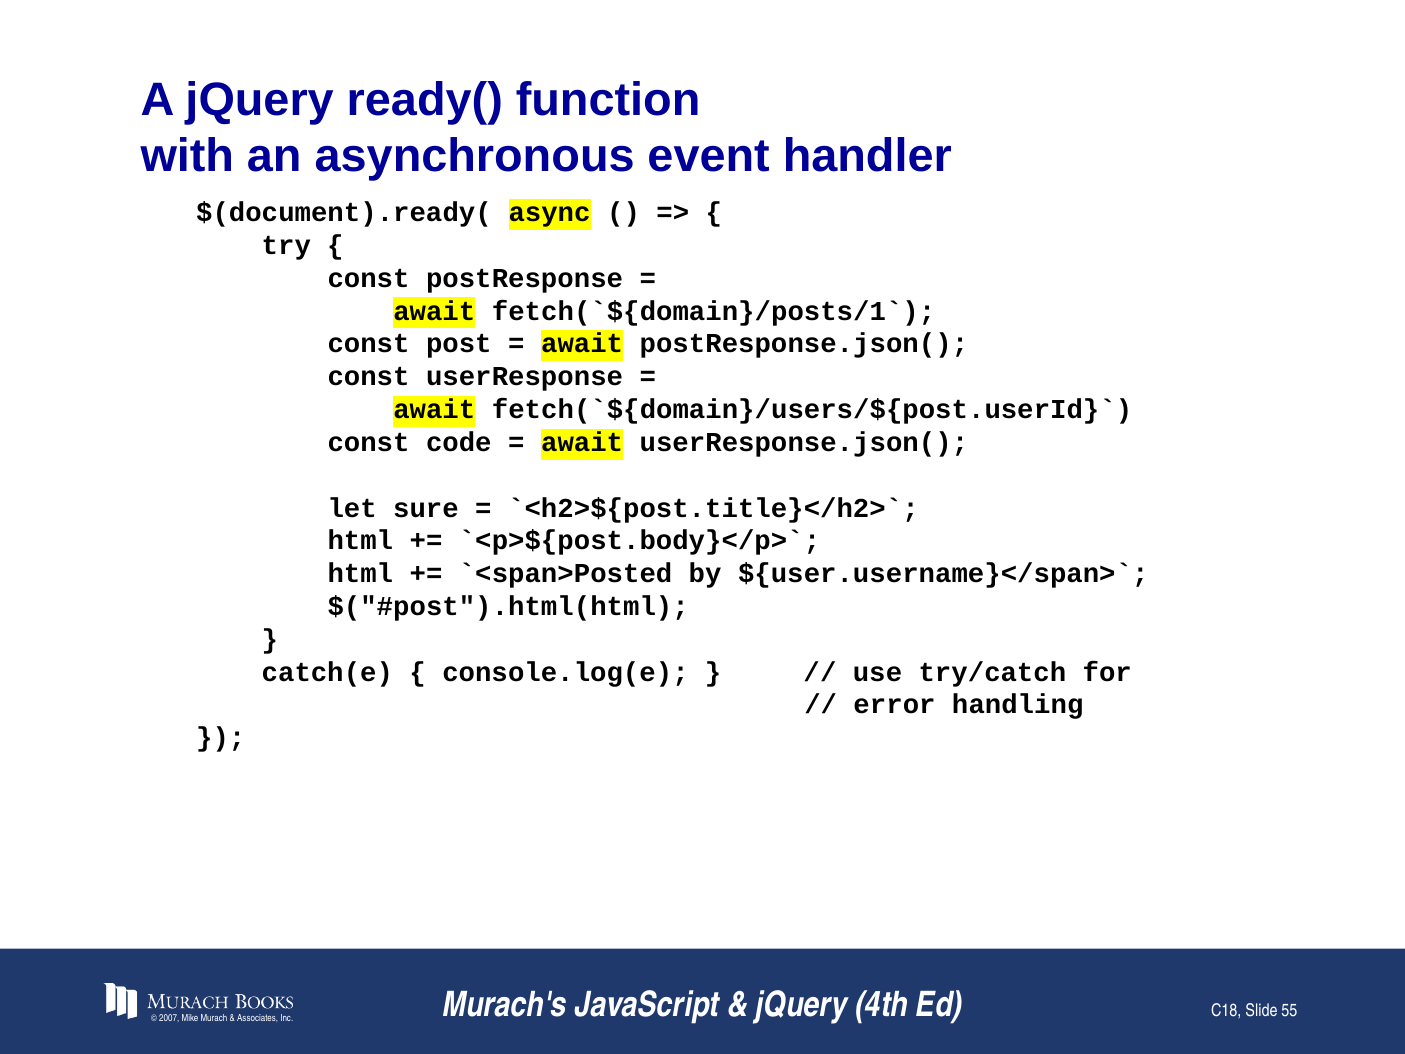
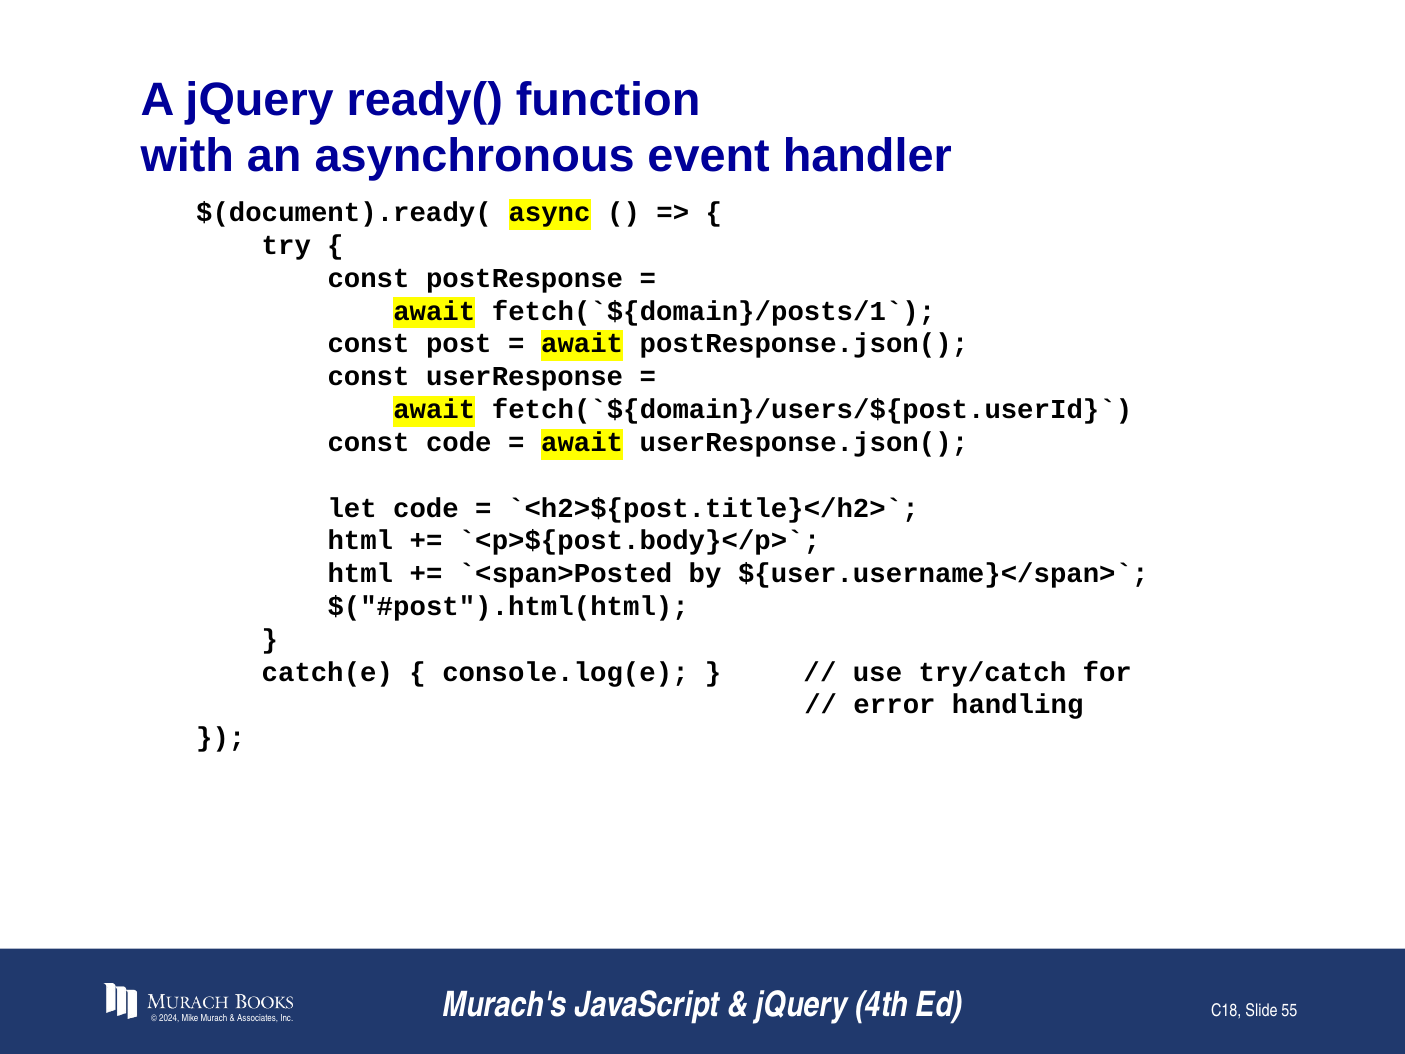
let sure: sure -> code
2007: 2007 -> 2024
